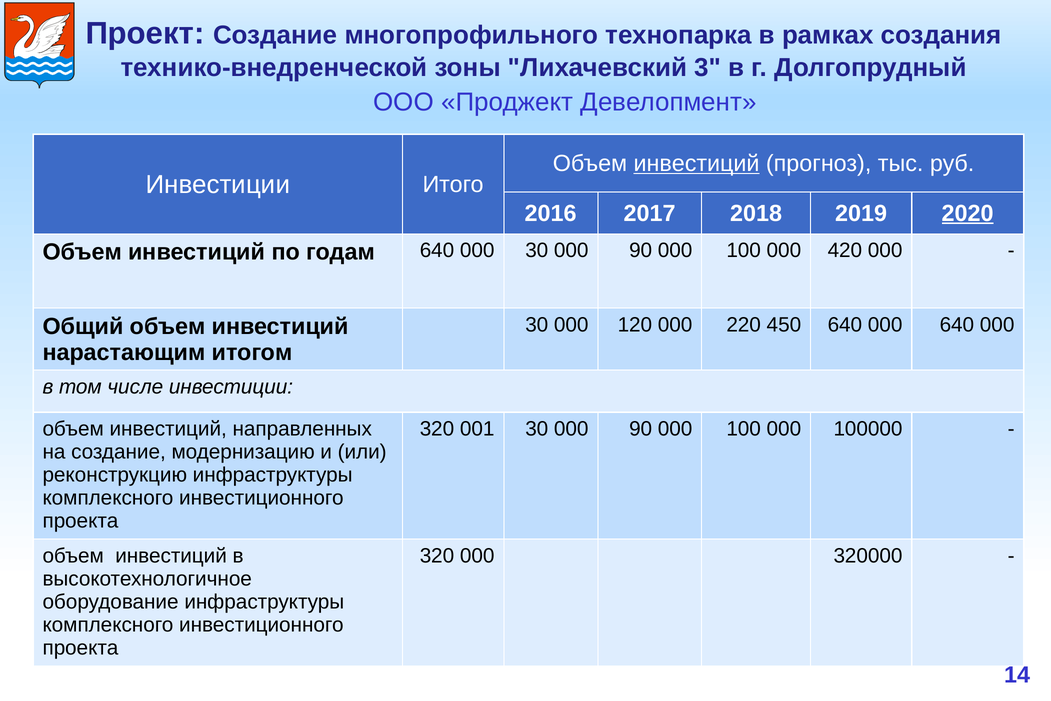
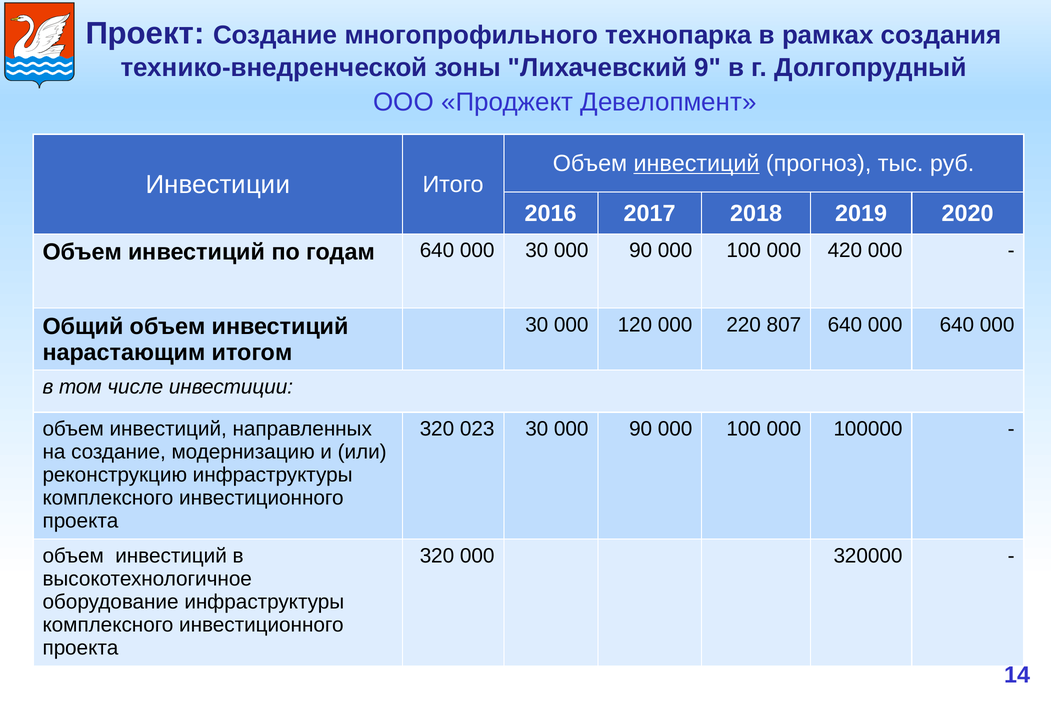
3: 3 -> 9
2020 underline: present -> none
450: 450 -> 807
001: 001 -> 023
